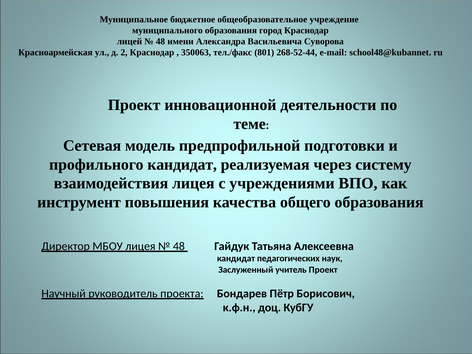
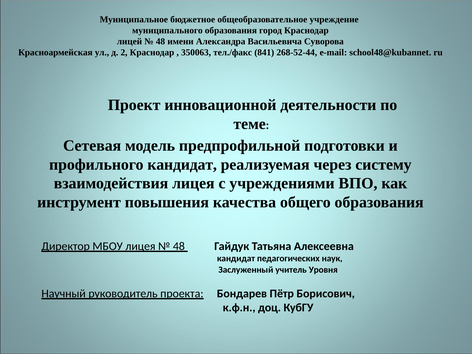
801: 801 -> 841
учитель Проект: Проект -> Уровня
